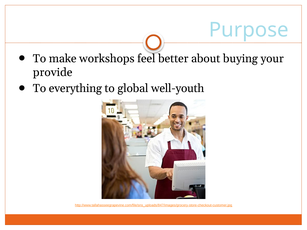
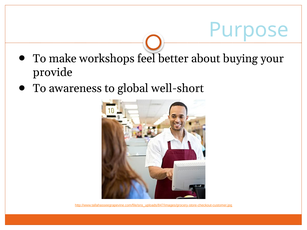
everything: everything -> awareness
well-youth: well-youth -> well-short
